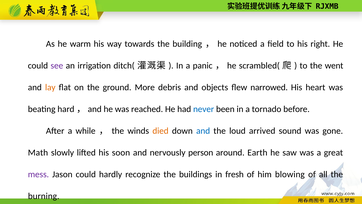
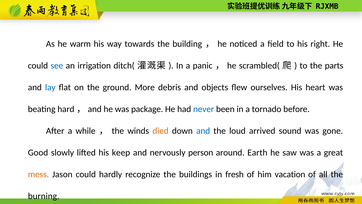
see colour: purple -> blue
went: went -> parts
lay colour: orange -> blue
narrowed: narrowed -> ourselves
reached: reached -> package
Math: Math -> Good
soon: soon -> keep
mess colour: purple -> orange
blowing: blowing -> vacation
